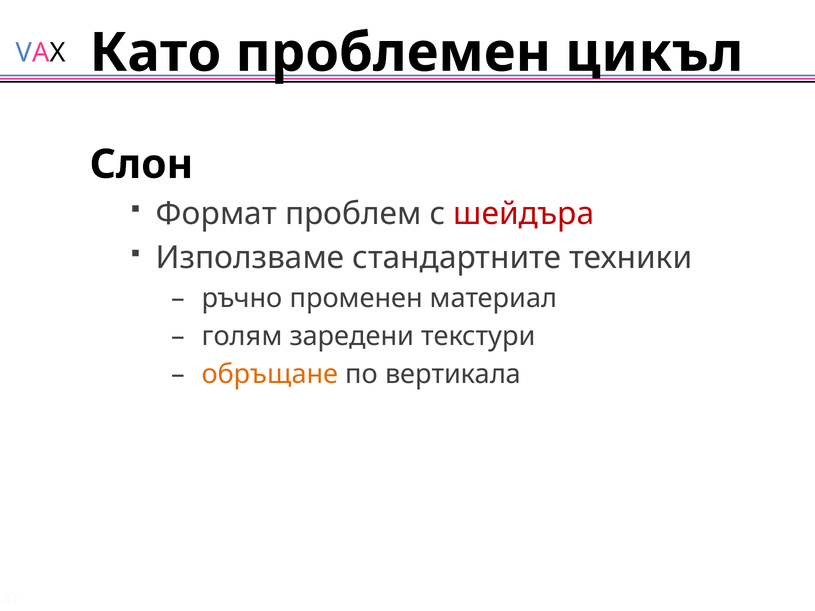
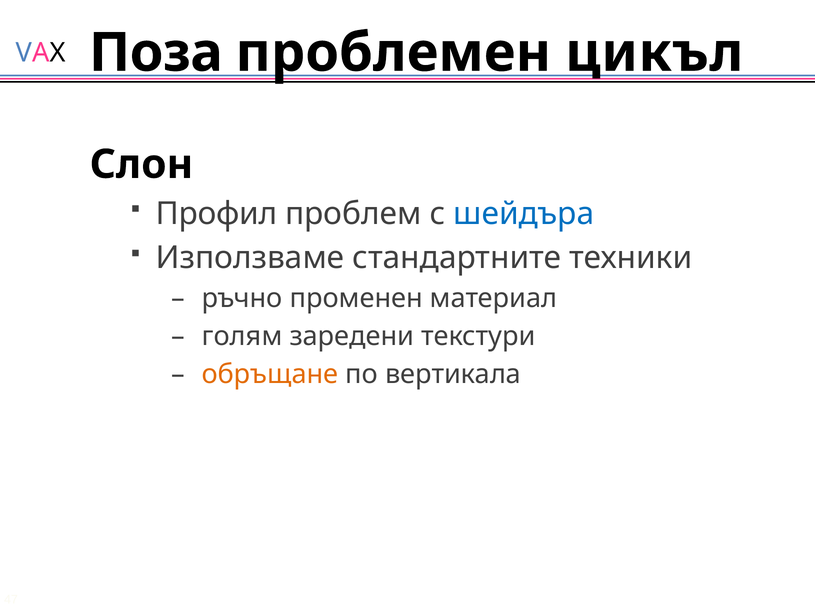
Като: Като -> Поза
Формат: Формат -> Профил
шейдъра colour: red -> blue
